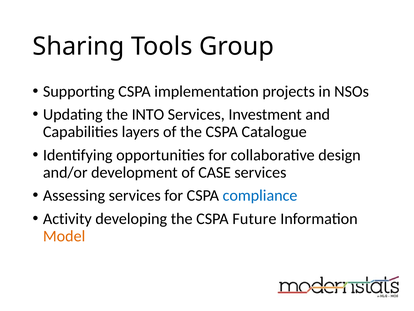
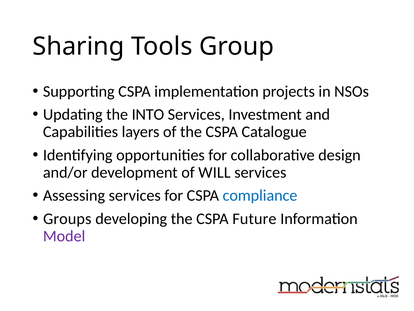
CASE: CASE -> WILL
Activity: Activity -> Groups
Model colour: orange -> purple
